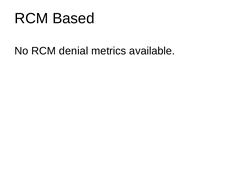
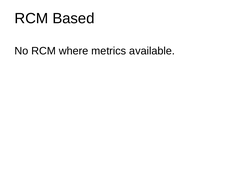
denial: denial -> where
